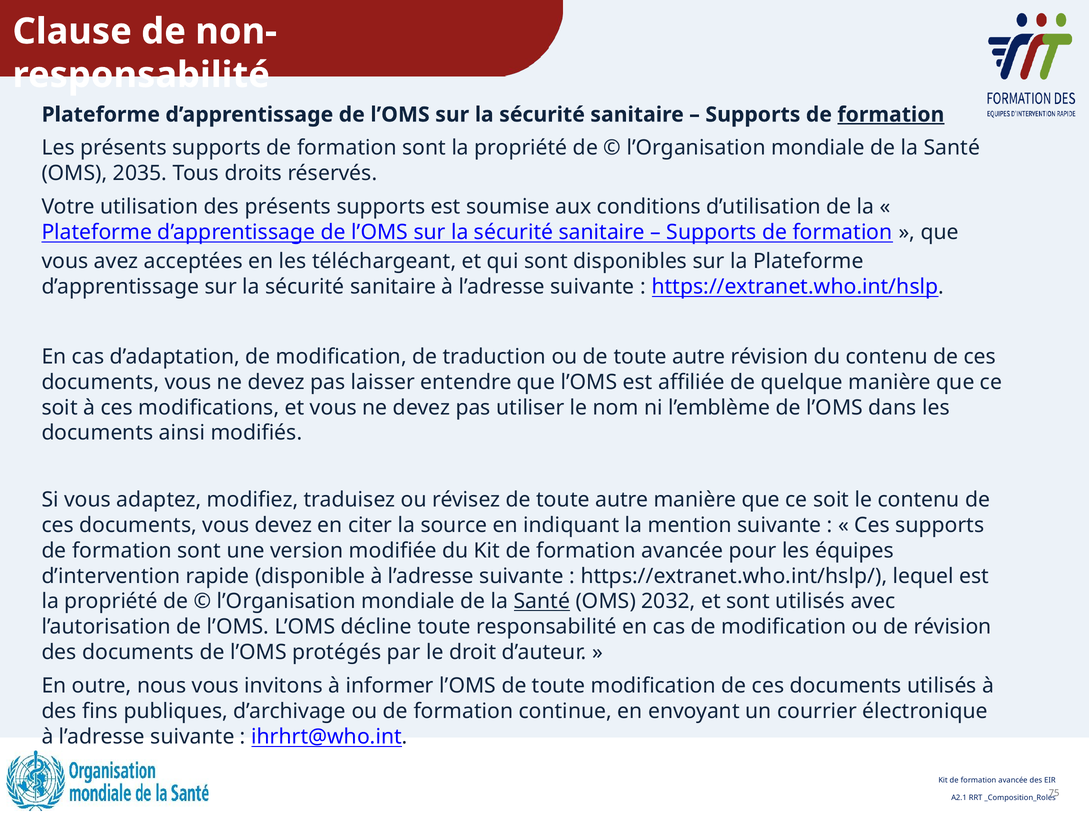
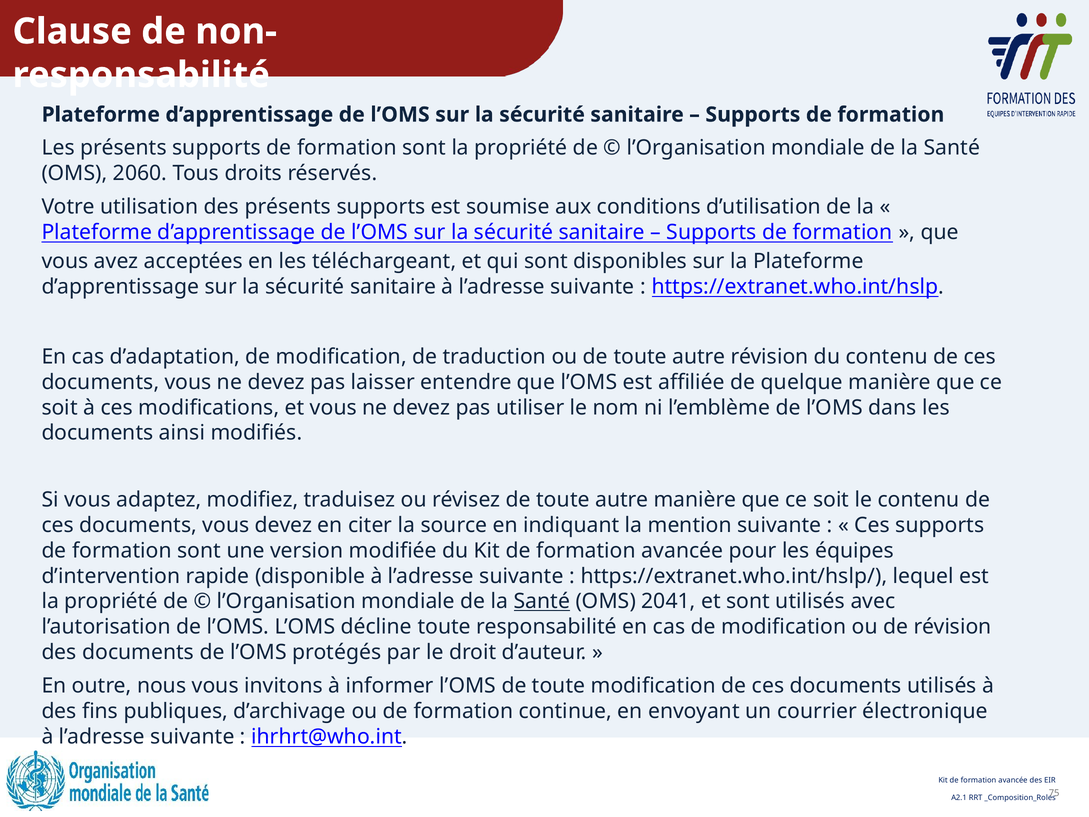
formation at (891, 115) underline: present -> none
2035: 2035 -> 2060
2032: 2032 -> 2041
